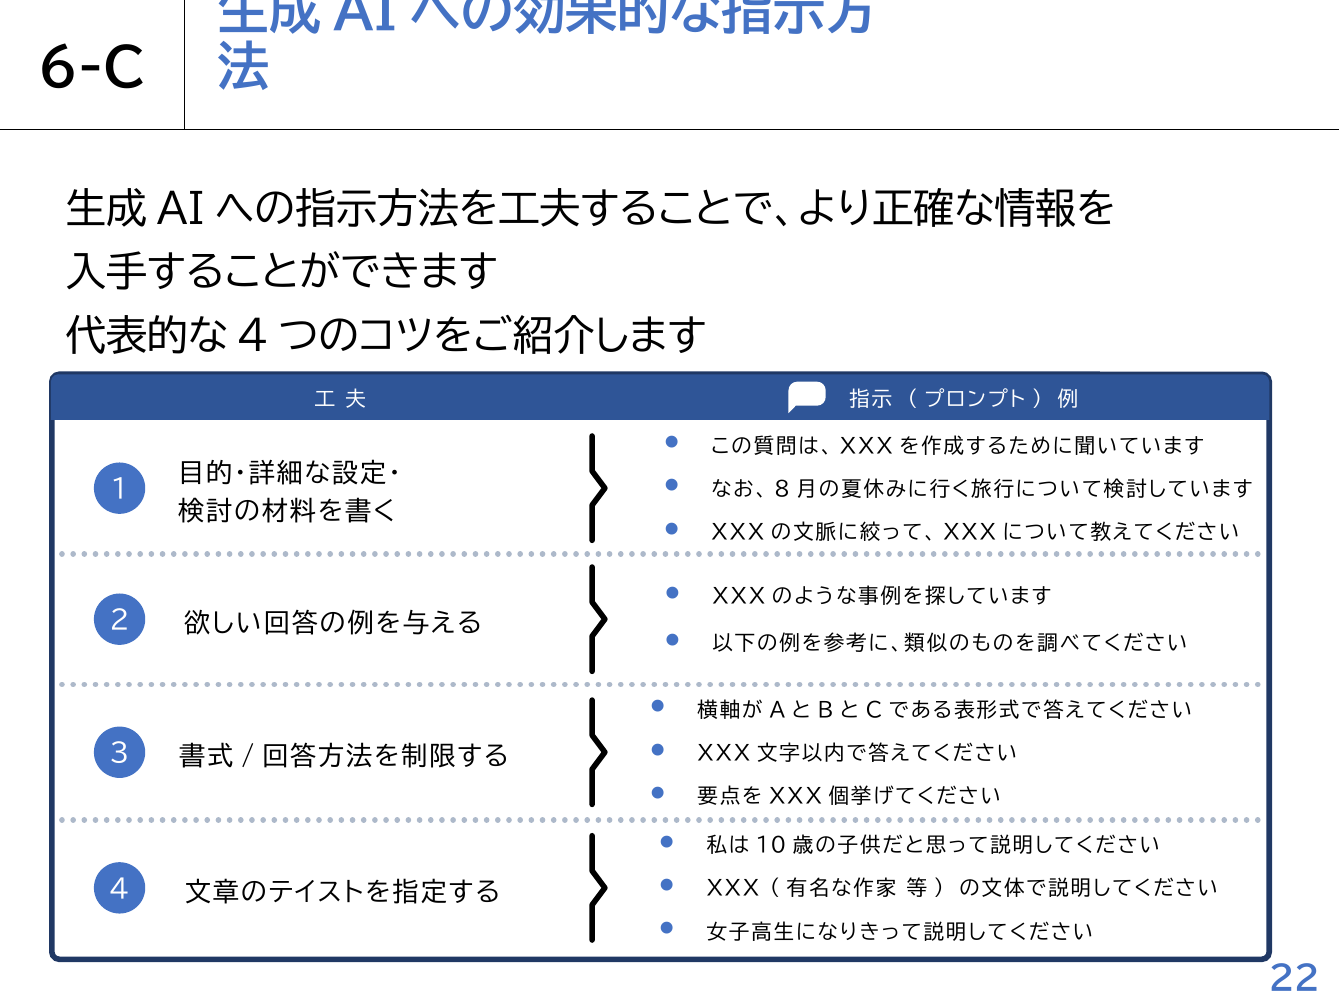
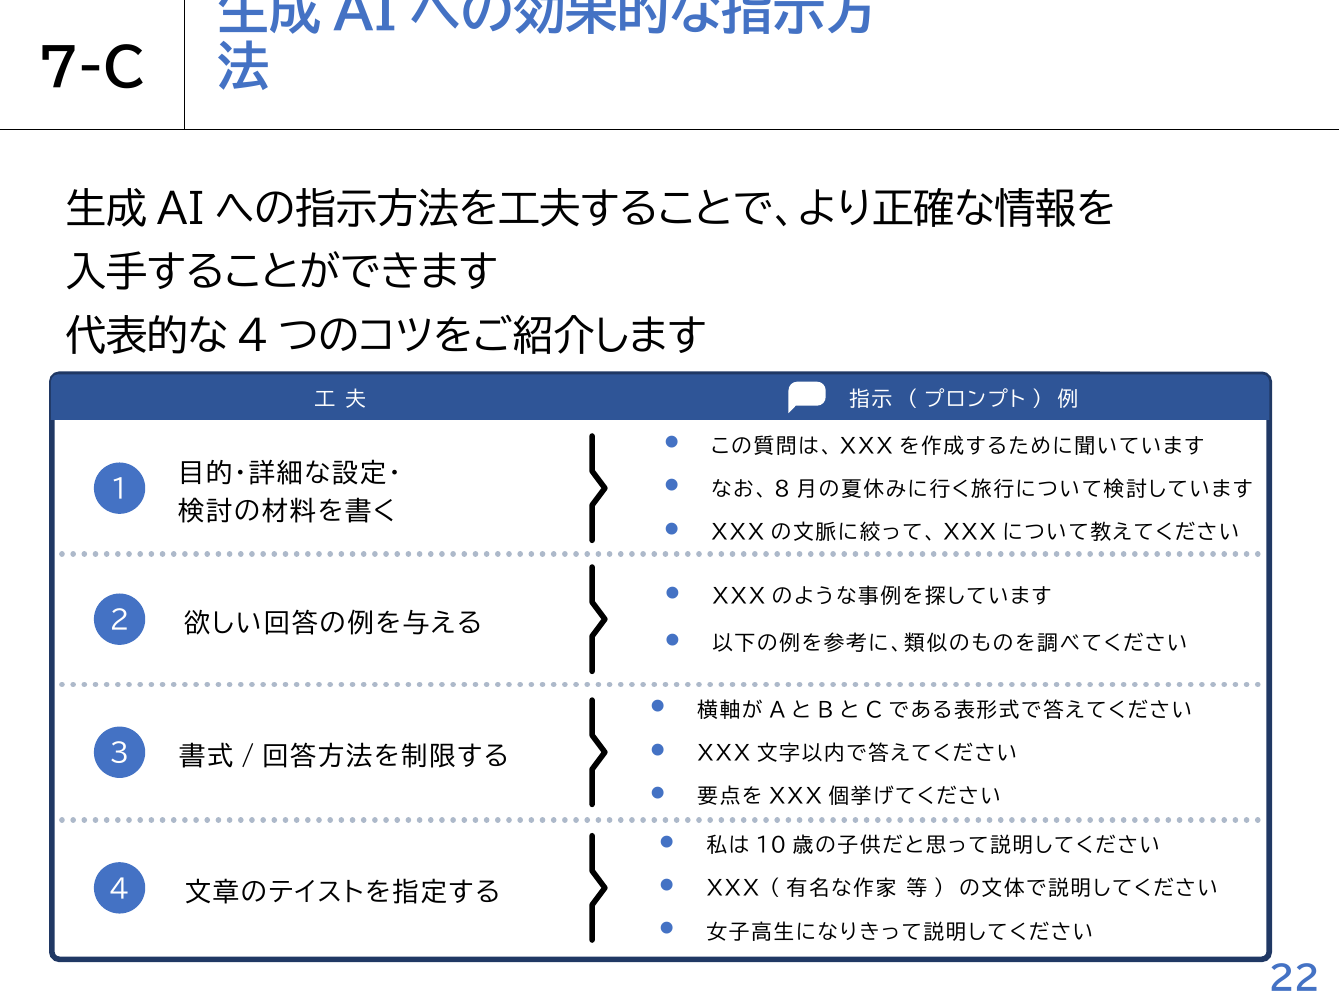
6-C: 6-C -> 7-C
